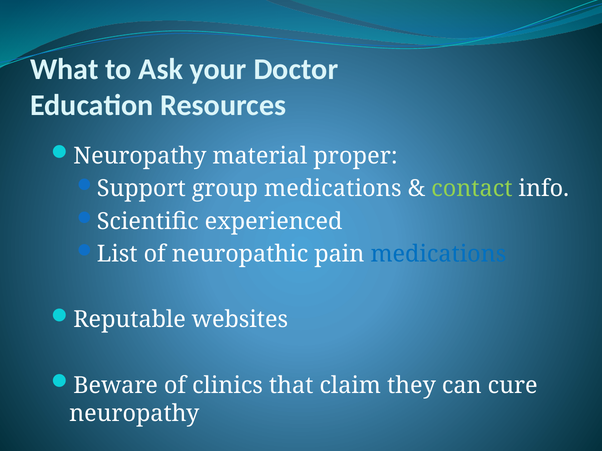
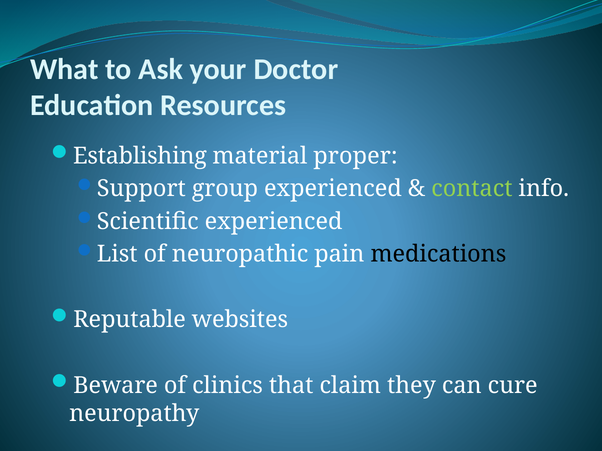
Neuropathy at (140, 156): Neuropathy -> Establishing
group medications: medications -> experienced
medications at (438, 255) colour: blue -> black
